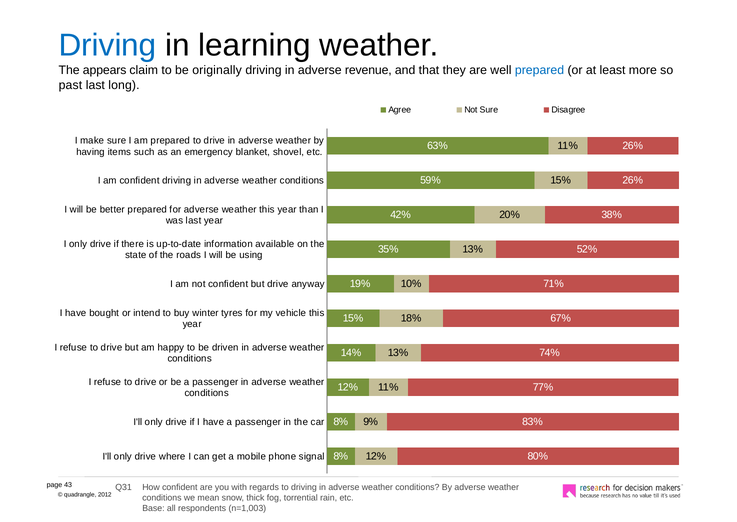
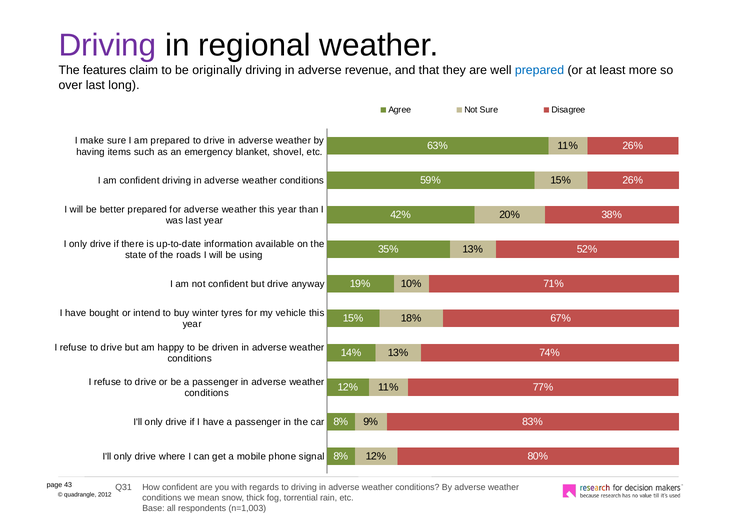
Driving at (108, 45) colour: blue -> purple
learning: learning -> regional
appears: appears -> features
past: past -> over
